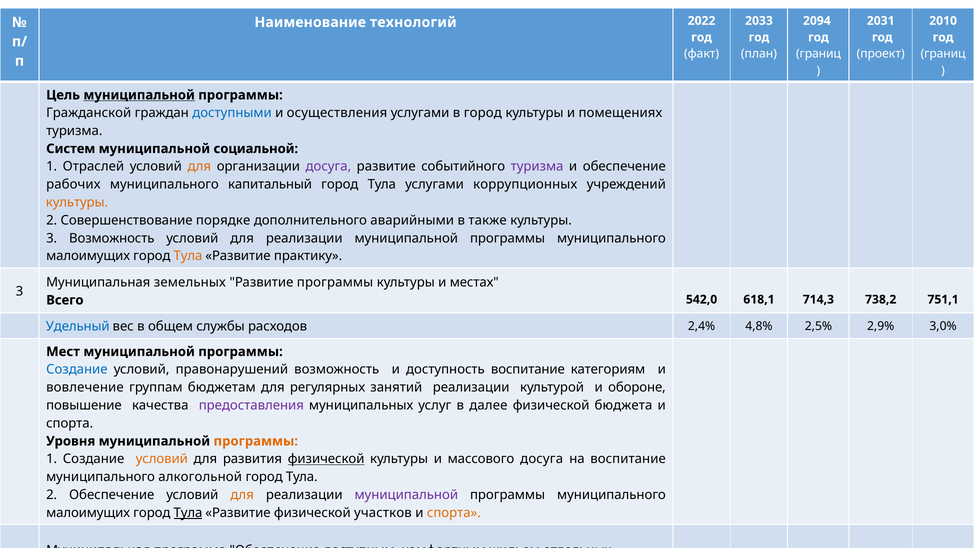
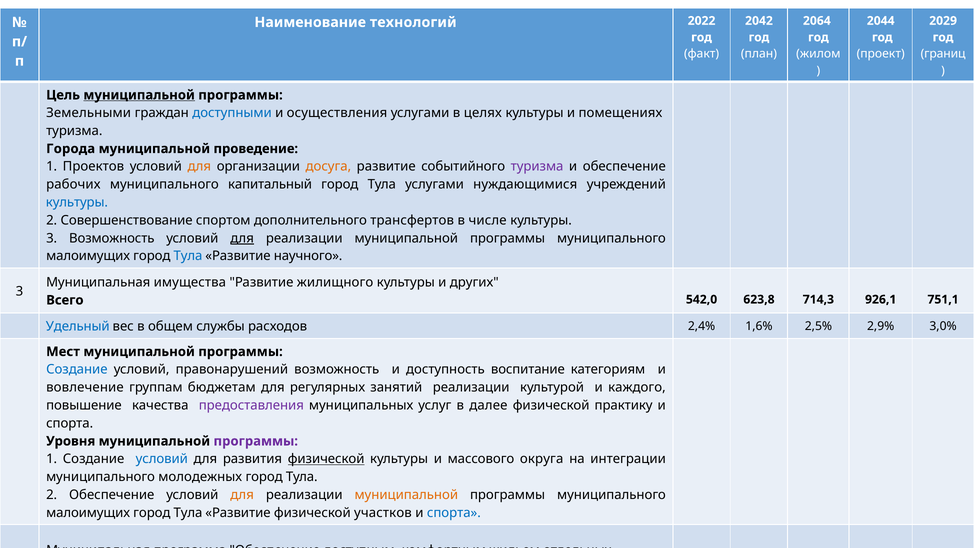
2033: 2033 -> 2042
2094: 2094 -> 2064
2031: 2031 -> 2044
2010: 2010 -> 2029
границ at (818, 54): границ -> жилом
Гражданской: Гражданской -> Земельными
в город: город -> целях
Систем: Систем -> Города
социальной: социальной -> проведение
Отраслей: Отраслей -> Проектов
досуга at (328, 167) colour: purple -> orange
коррупционных: коррупционных -> нуждающимися
культуры at (77, 202) colour: orange -> blue
порядке: порядке -> спортом
аварийными: аварийными -> трансфертов
также: также -> числе
для at (242, 238) underline: none -> present
Тула at (188, 256) colour: orange -> blue
практику: практику -> научного
земельных: земельных -> имущества
Развитие программы: программы -> жилищного
местах: местах -> других
618,1: 618,1 -> 623,8
738,2: 738,2 -> 926,1
2,4% 4,8%: 4,8% -> 1,6%
обороне: обороне -> каждого
бюджета: бюджета -> практику
программы at (256, 441) colour: orange -> purple
условий at (162, 459) colour: orange -> blue
массового досуга: досуга -> округа
на воспитание: воспитание -> интеграции
алкогольной: алкогольной -> молодежных
муниципальной at (406, 495) colour: purple -> orange
Тула at (188, 513) underline: present -> none
спорта at (454, 513) colour: orange -> blue
